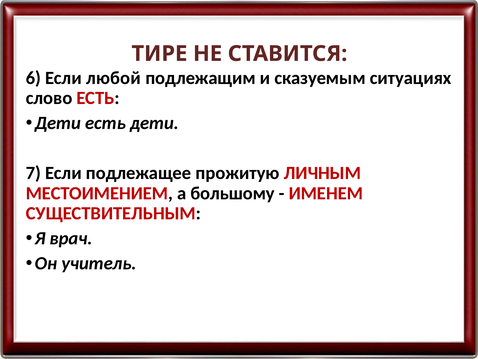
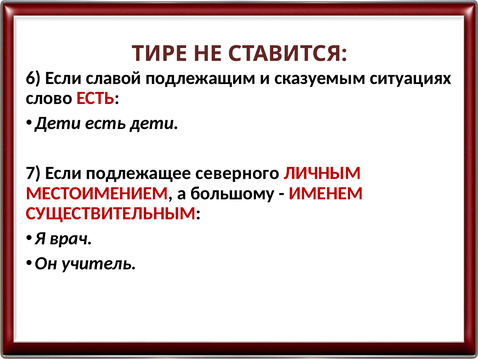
любой: любой -> славой
прожитую: прожитую -> северного
